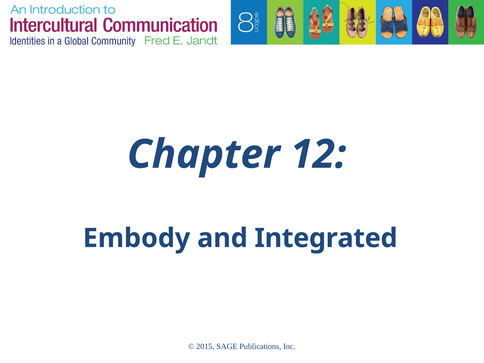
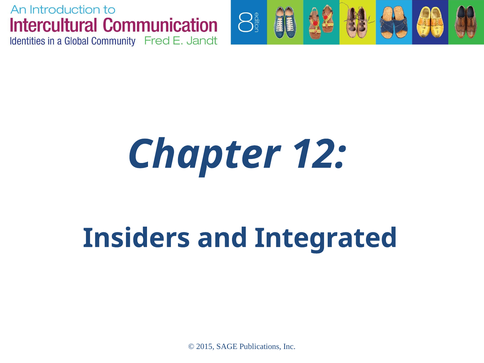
Embody: Embody -> Insiders
